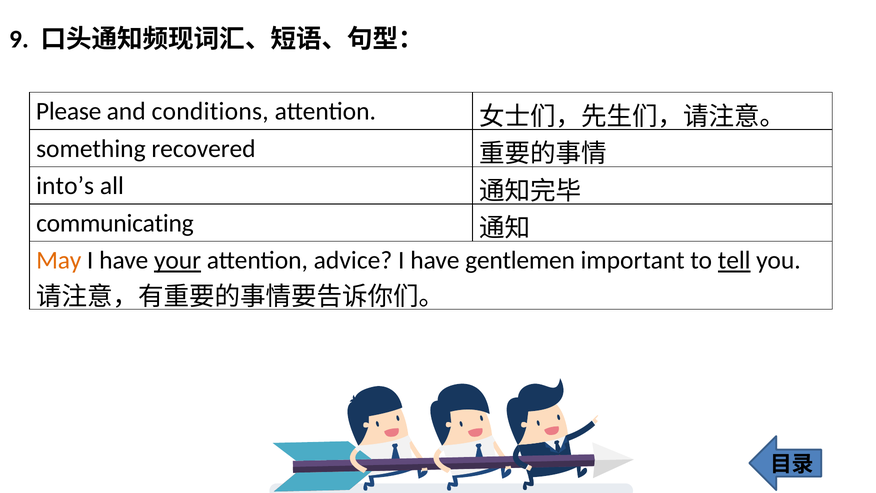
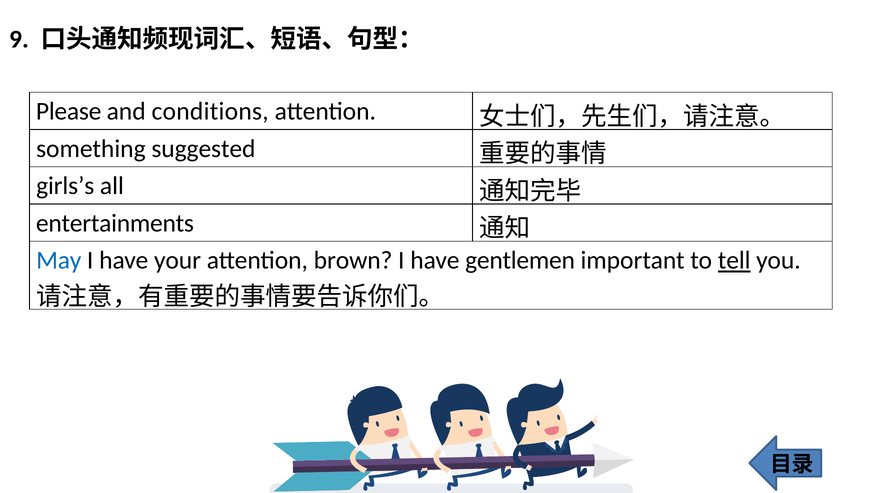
recovered: recovered -> suggested
into’s: into’s -> girls’s
communicating: communicating -> entertainments
May colour: orange -> blue
your underline: present -> none
advice: advice -> brown
